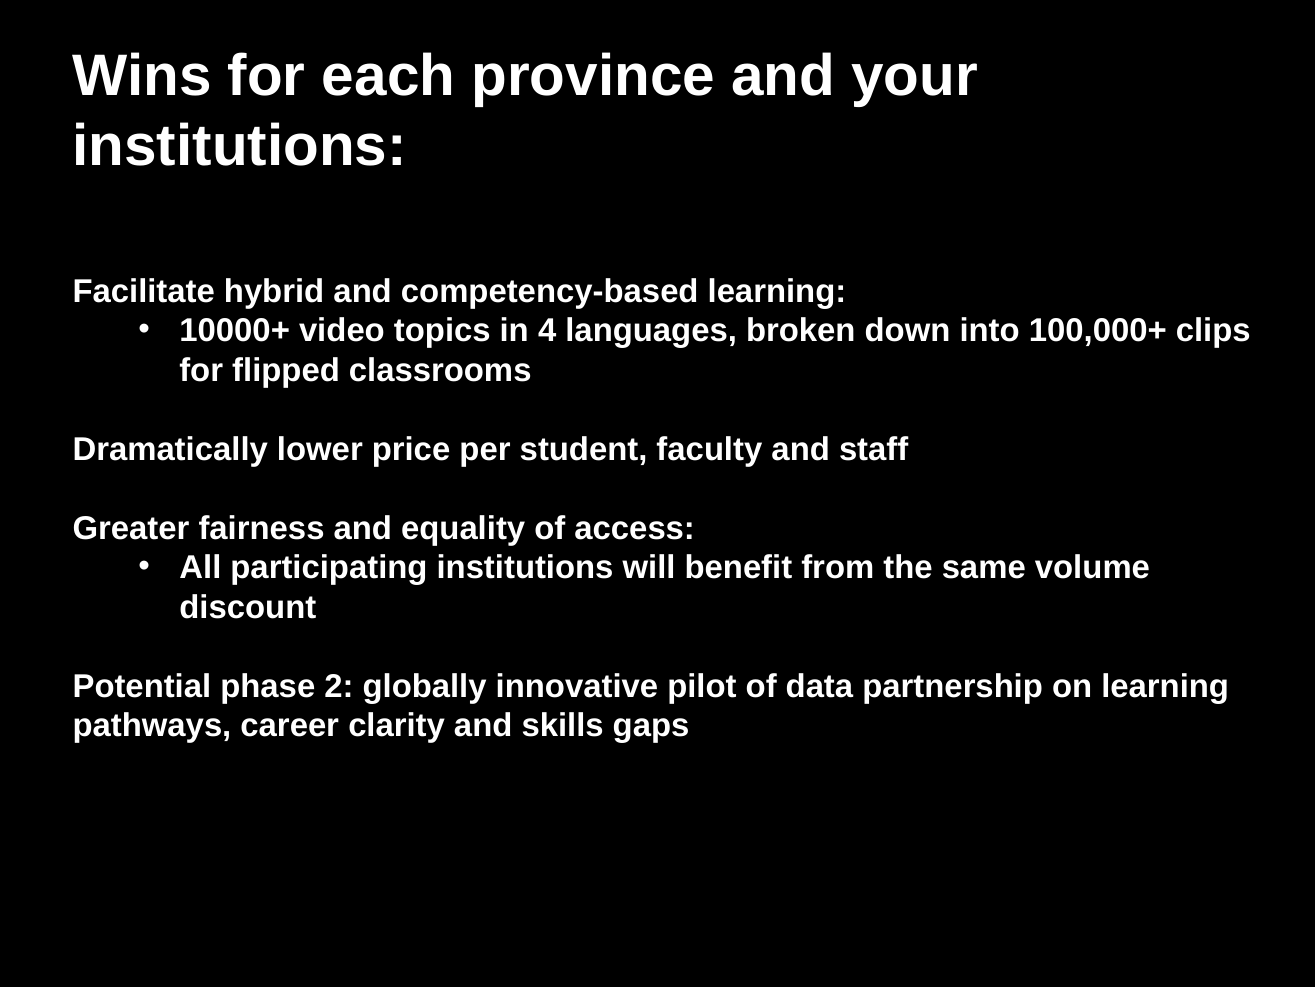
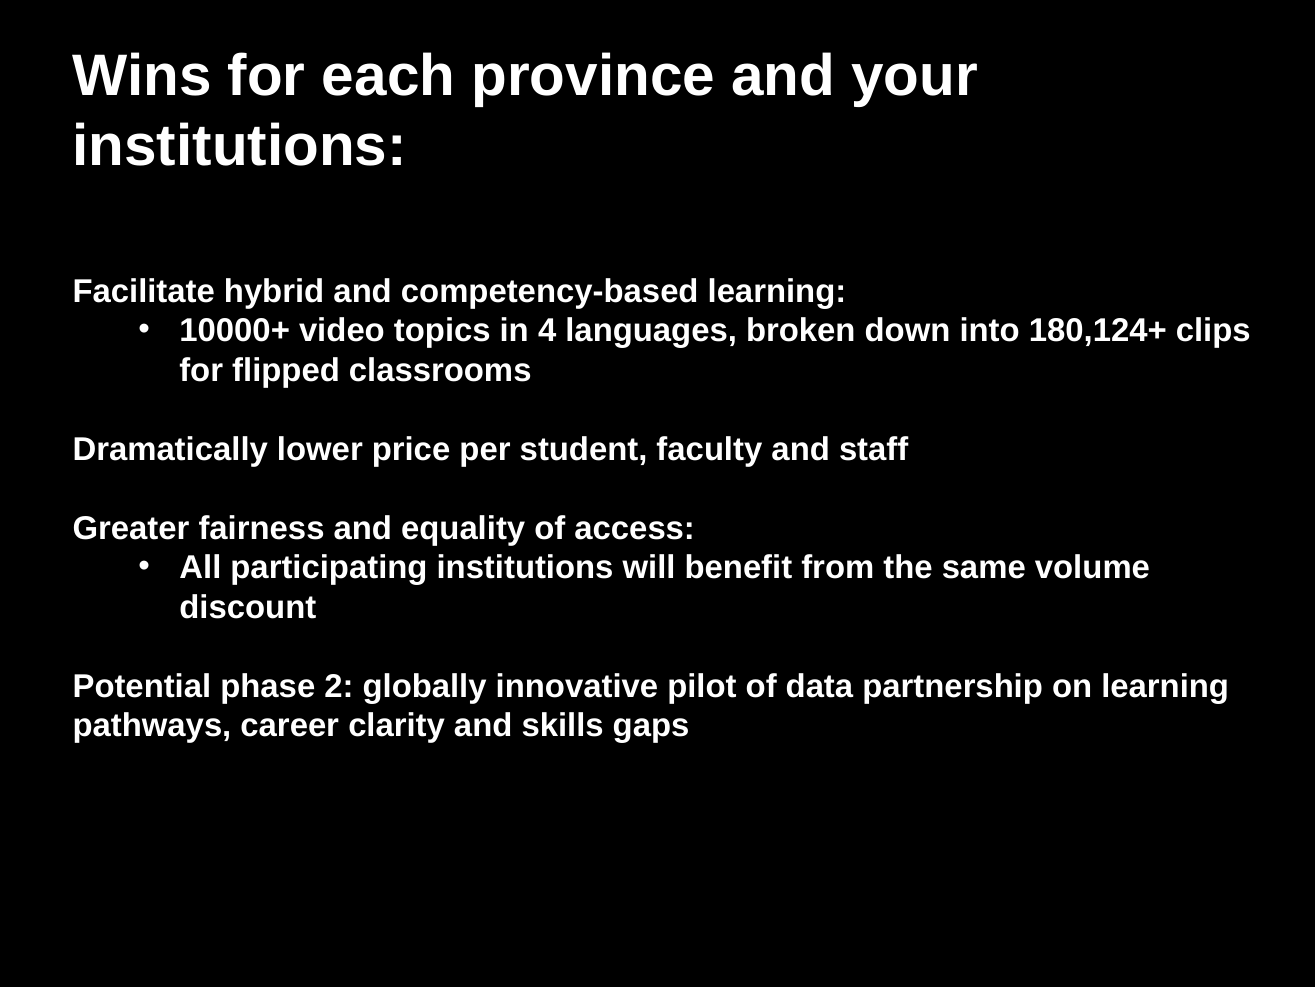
100,000+: 100,000+ -> 180,124+
